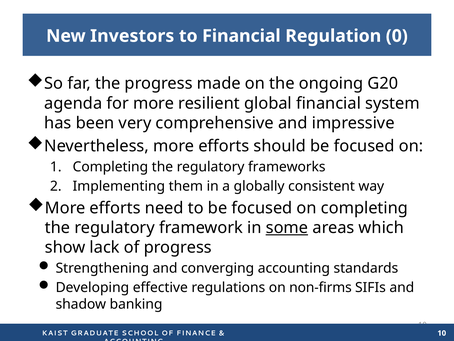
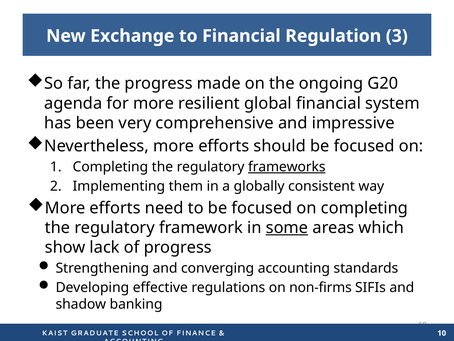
Investors: Investors -> Exchange
0: 0 -> 3
frameworks underline: none -> present
